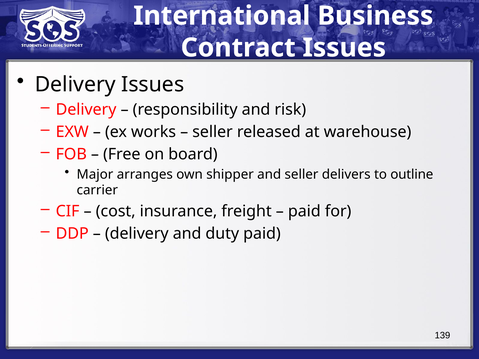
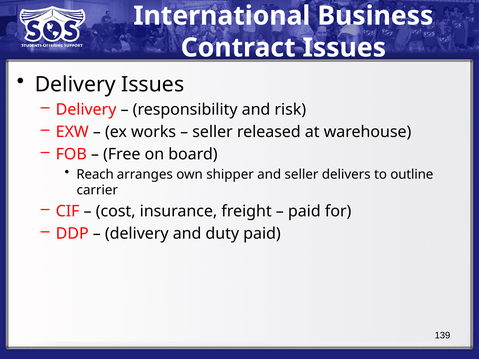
Major: Major -> Reach
